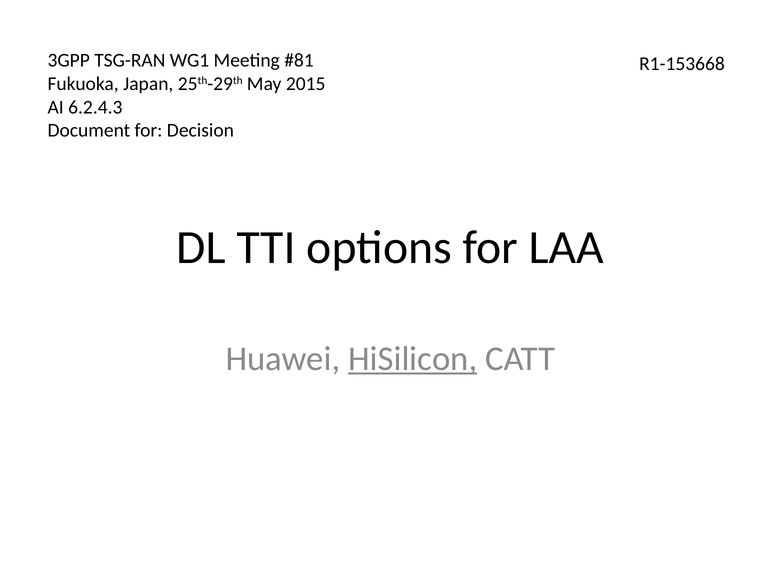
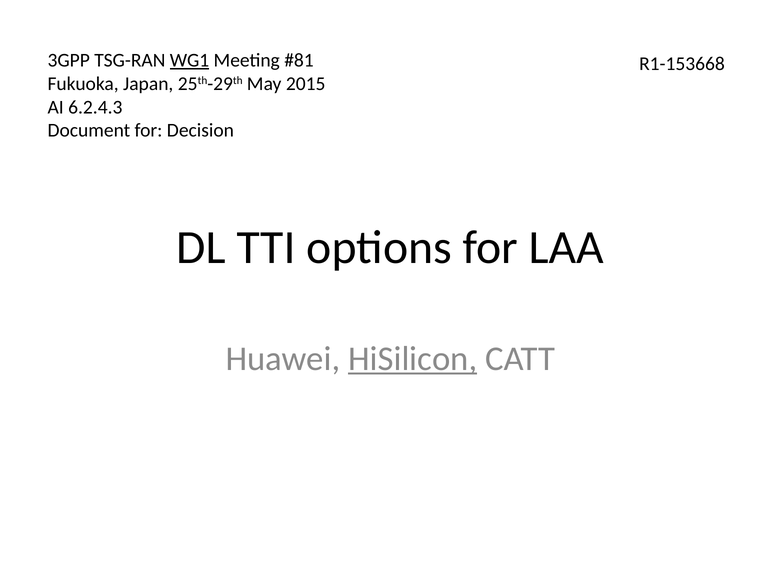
WG1 underline: none -> present
